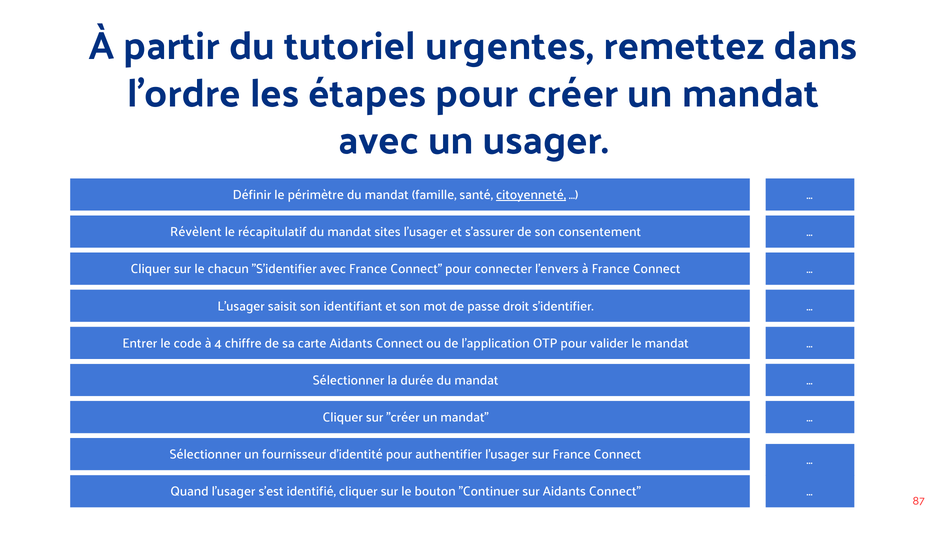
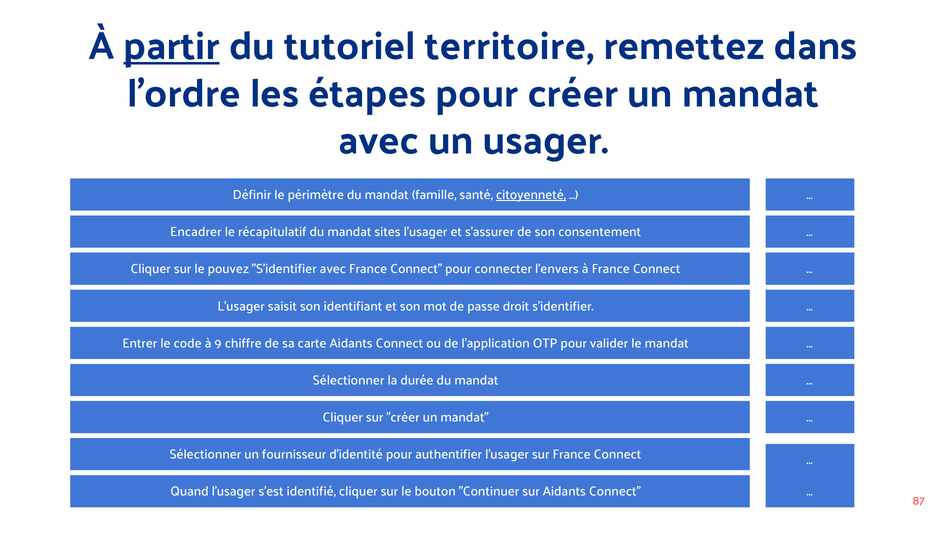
partir underline: none -> present
urgentes: urgentes -> territoire
Révèlent: Révèlent -> Encadrer
chacun: chacun -> pouvez
4: 4 -> 9
